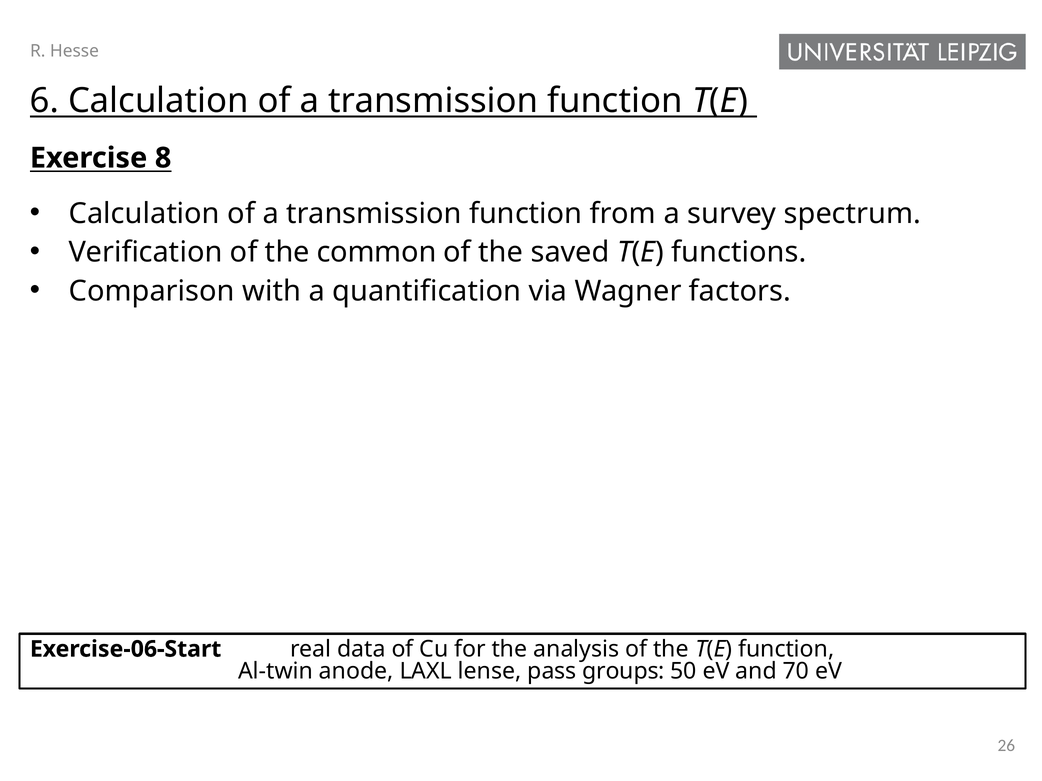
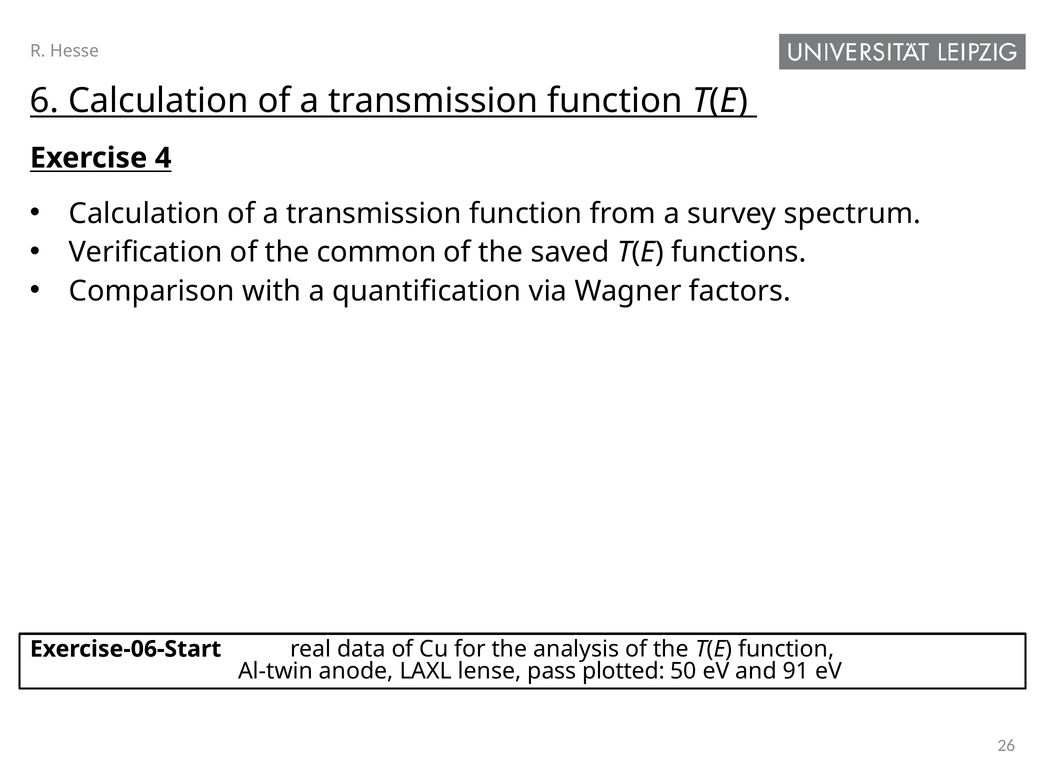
8: 8 -> 4
groups: groups -> plotted
70: 70 -> 91
